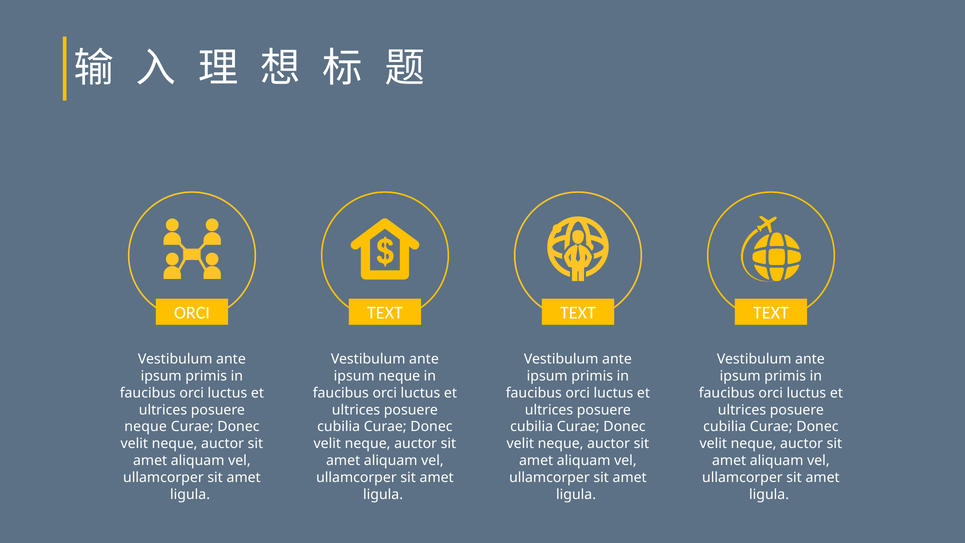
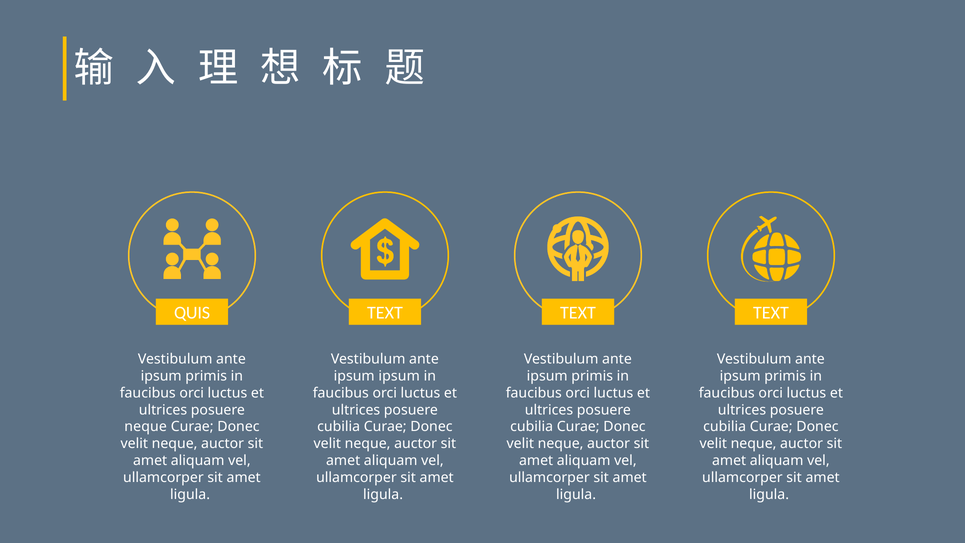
ORCI at (192, 313): ORCI -> QUIS
ipsum neque: neque -> ipsum
